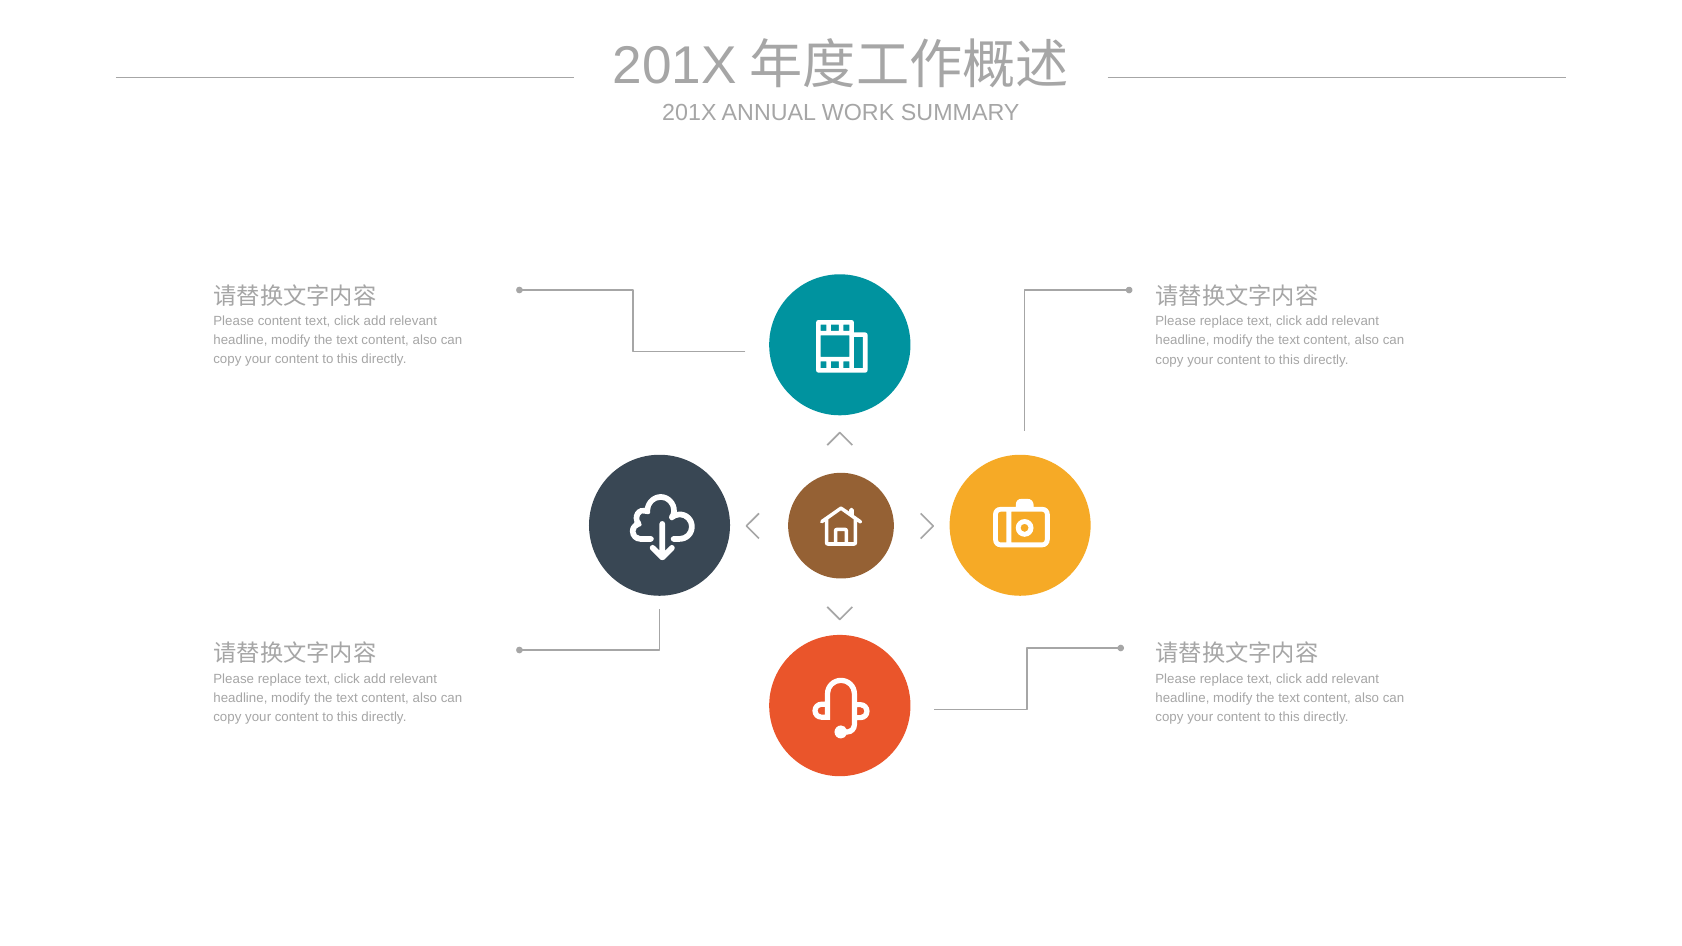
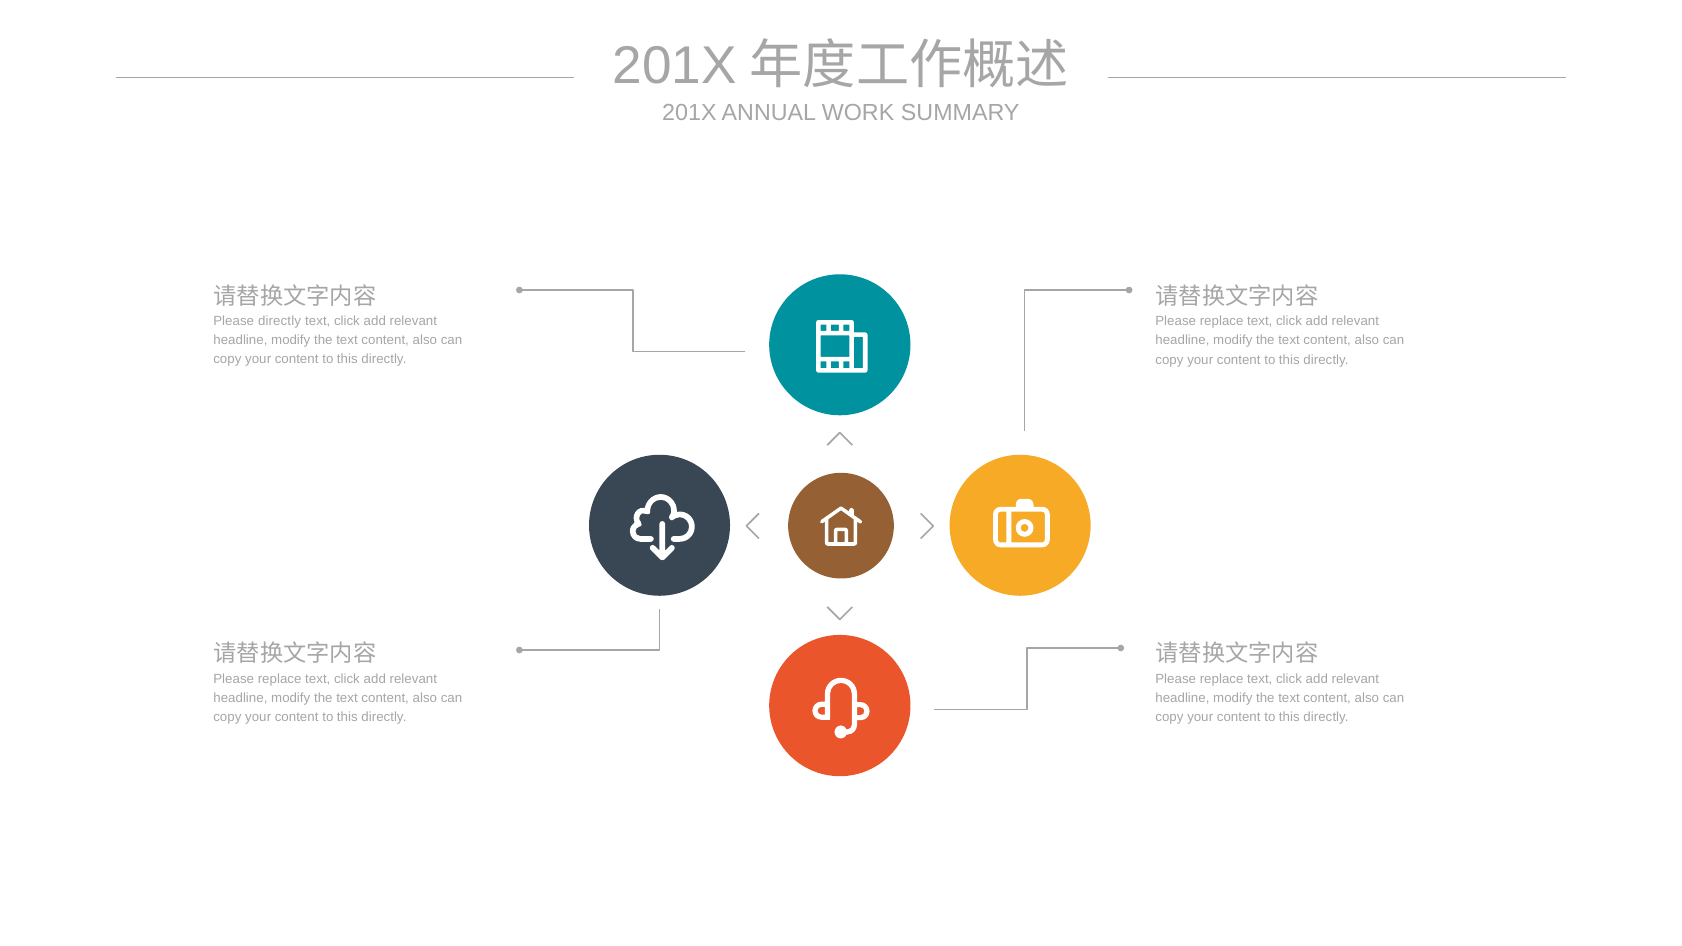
Please content: content -> directly
